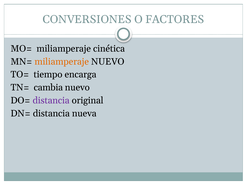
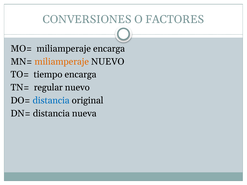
miliamperaje cinética: cinética -> encarga
cambia: cambia -> regular
distancia at (51, 101) colour: purple -> blue
